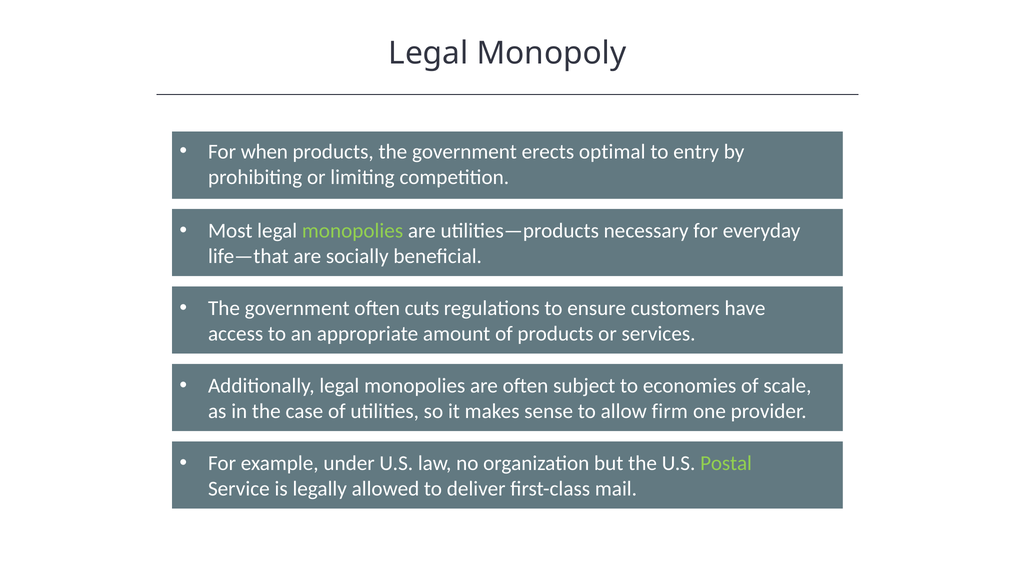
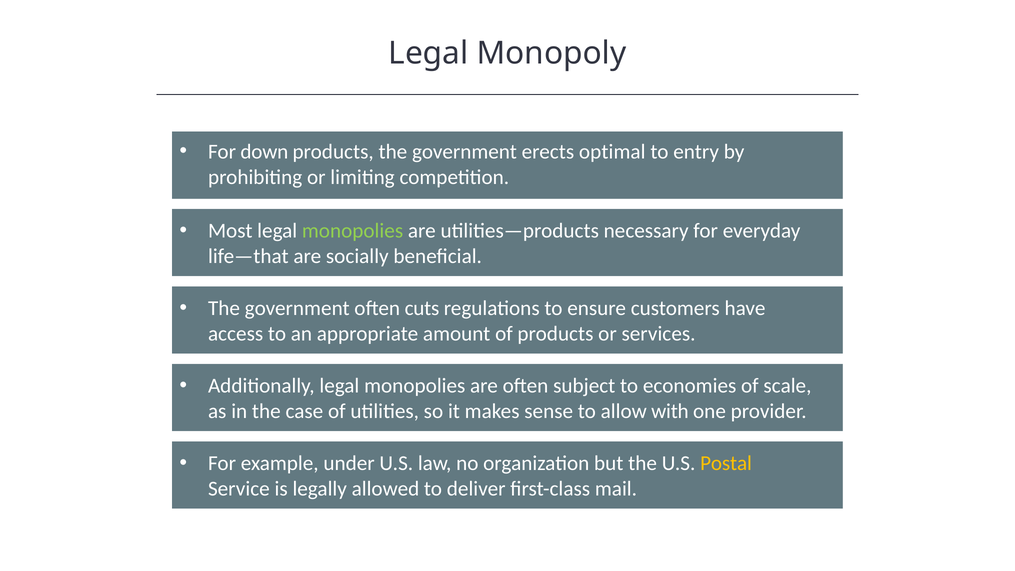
when: when -> down
firm: firm -> with
Postal colour: light green -> yellow
